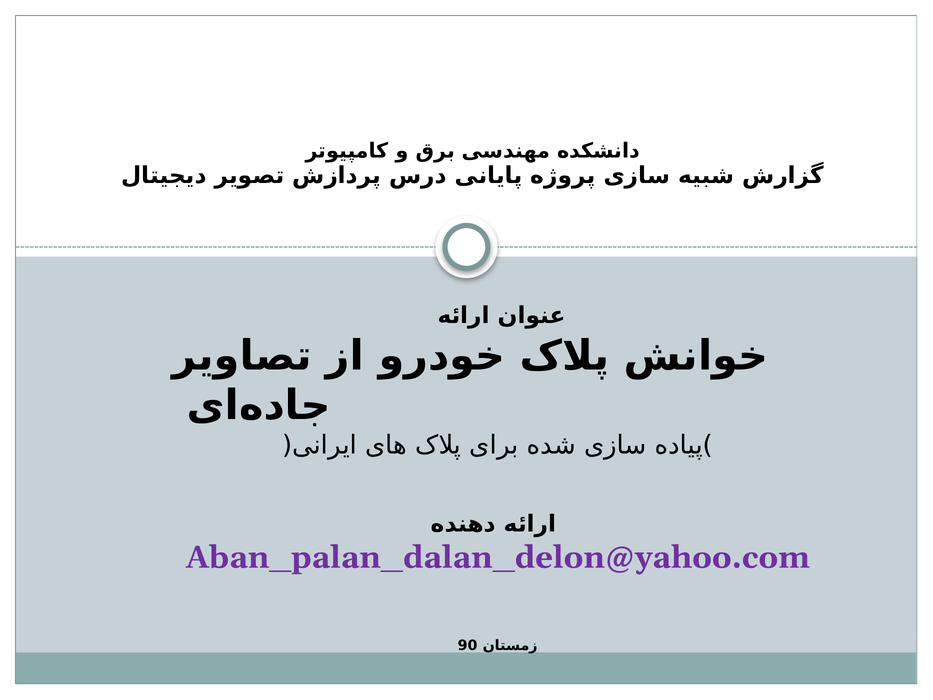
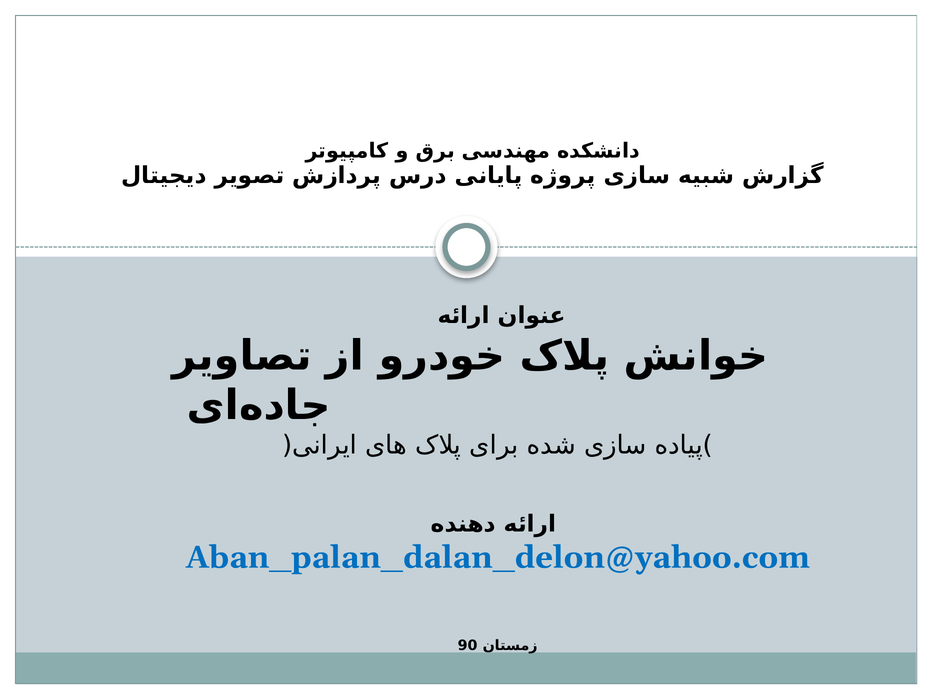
Aban_palan_dalan_delon@yahoo.com colour: purple -> blue
